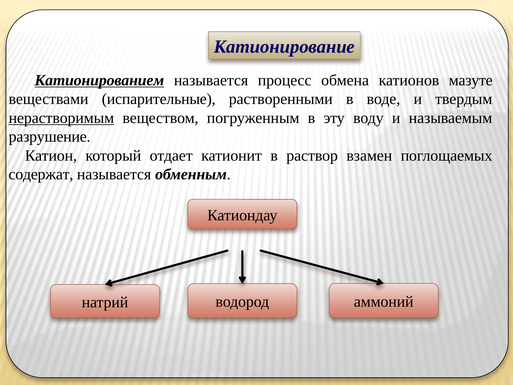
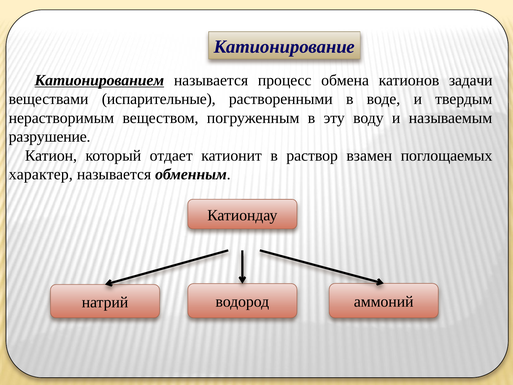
мазуте: мазуте -> задачи
нерастворимым underline: present -> none
содержат: содержат -> характер
